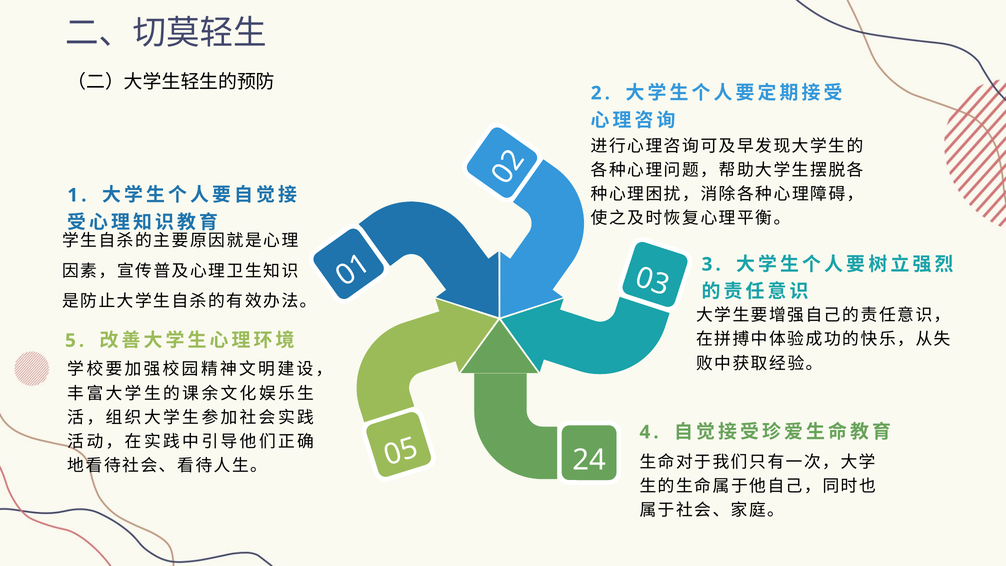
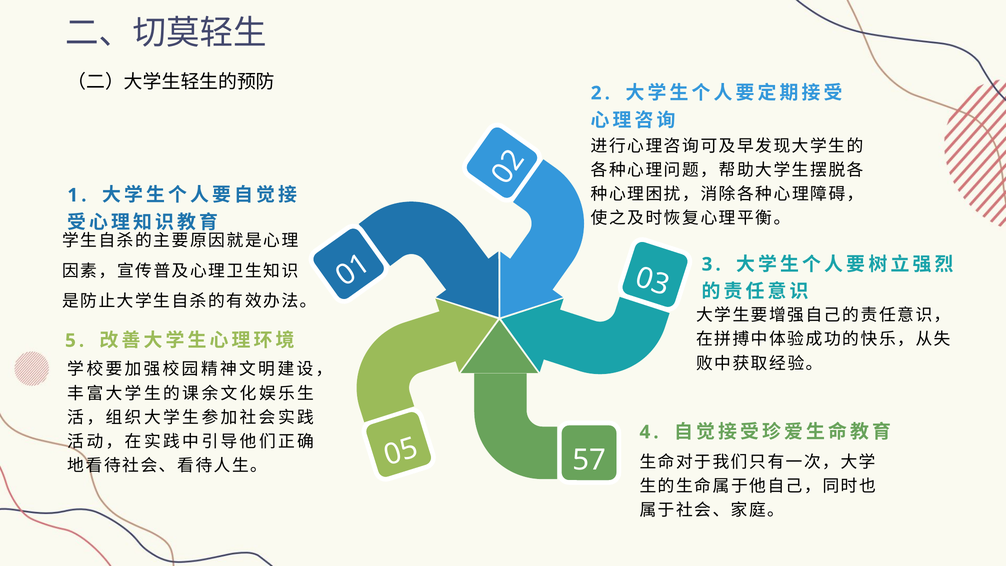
24: 24 -> 57
